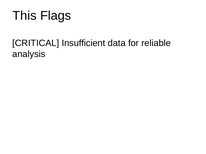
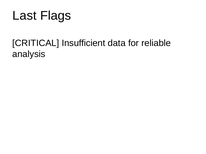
This: This -> Last
